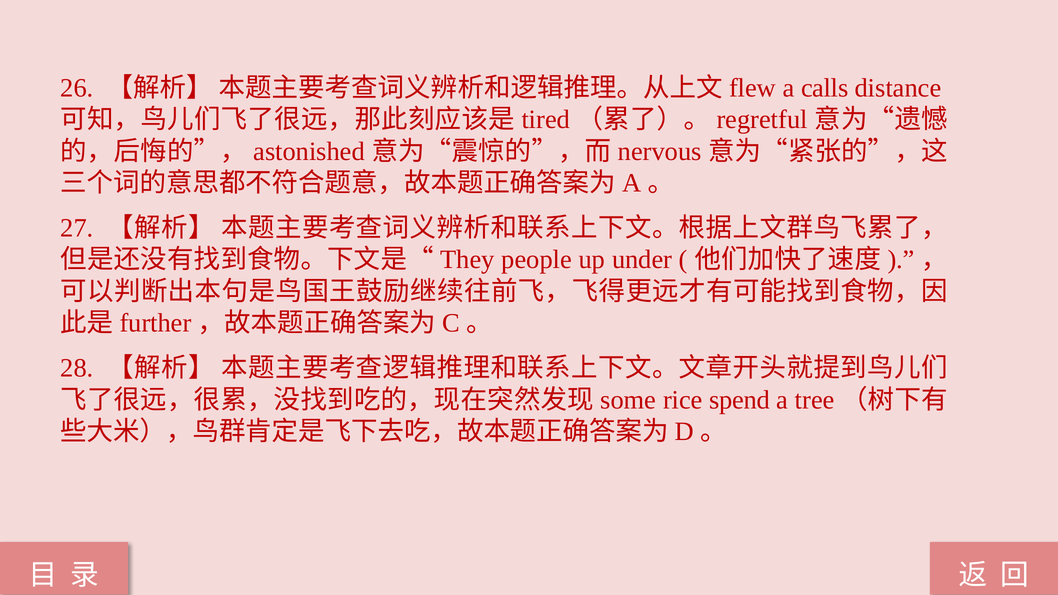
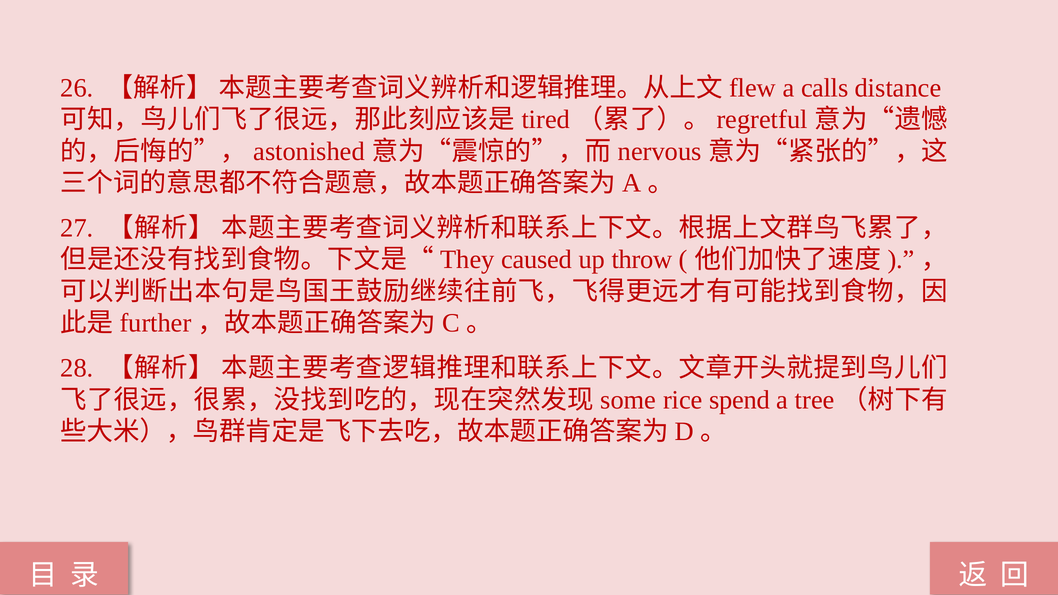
people: people -> caused
under: under -> throw
